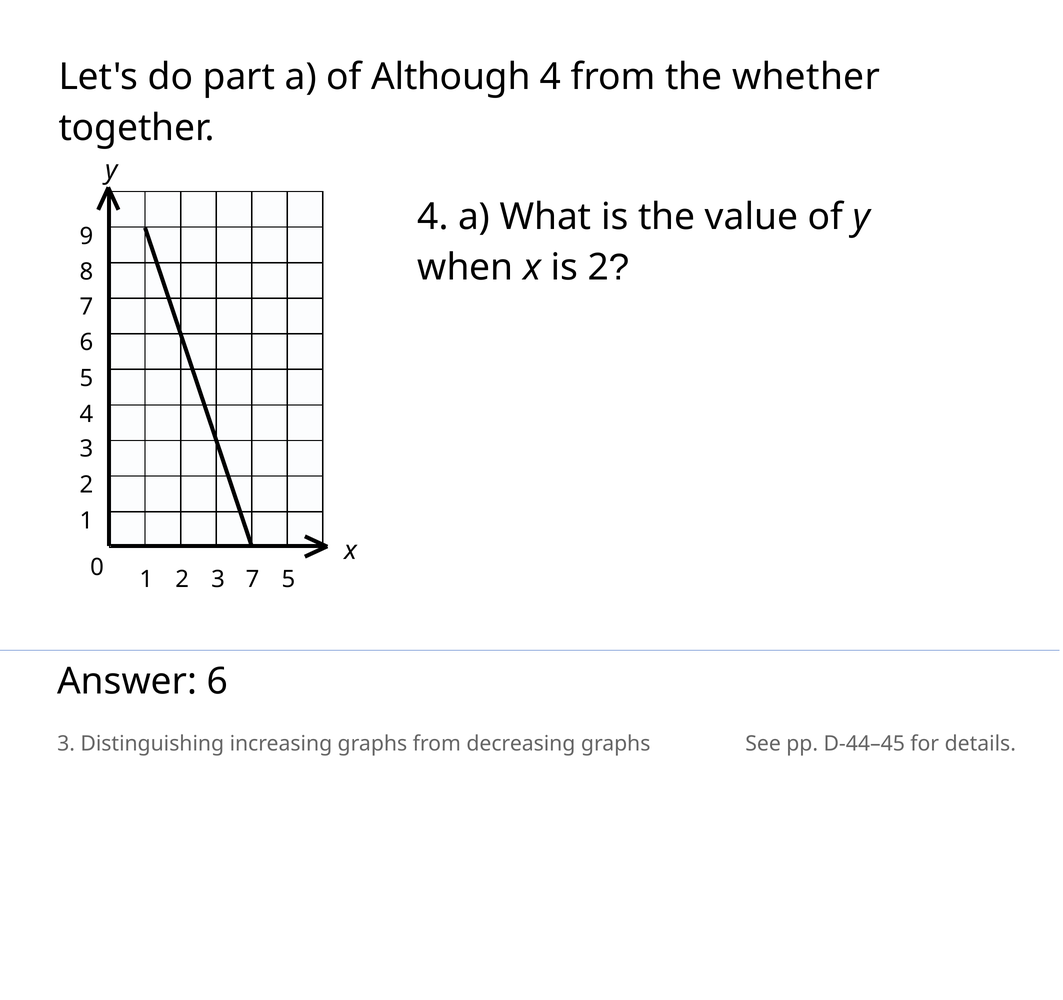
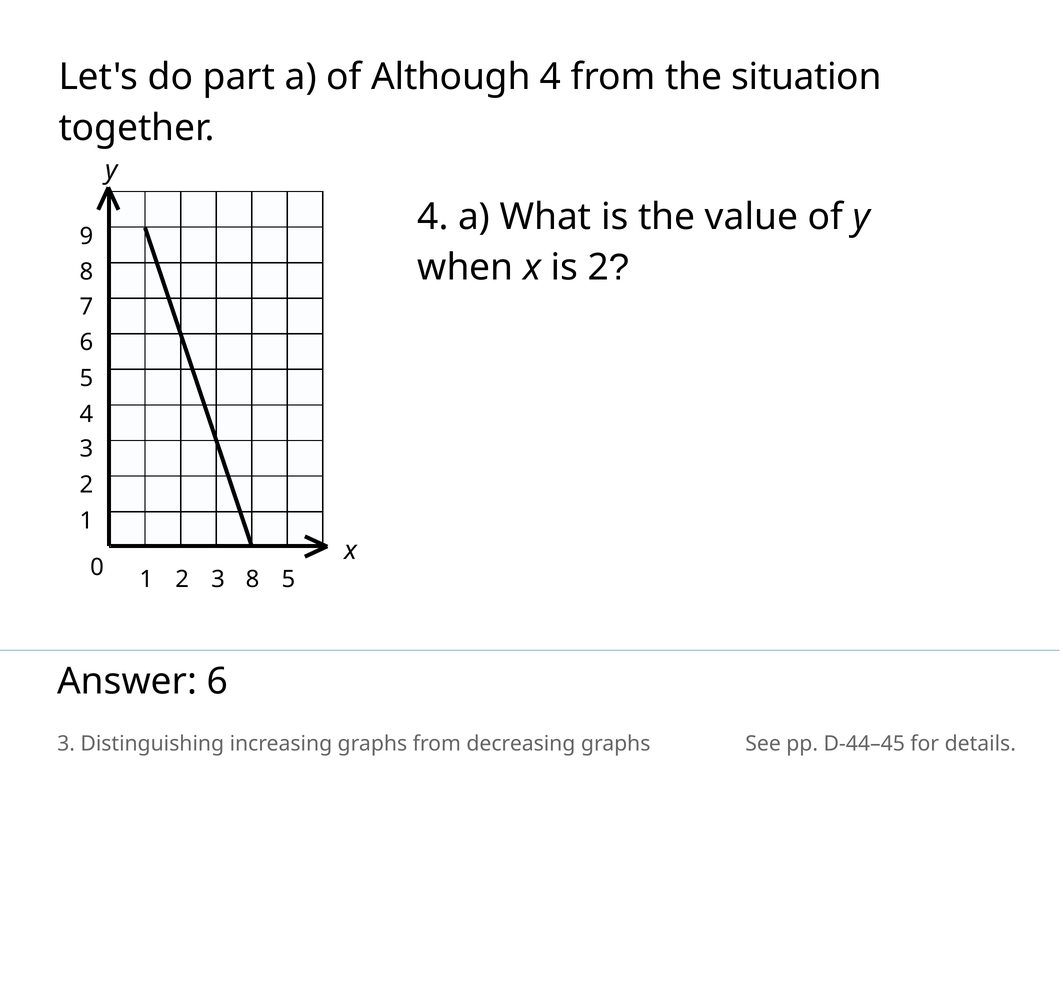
whether: whether -> situation
3 7: 7 -> 8
